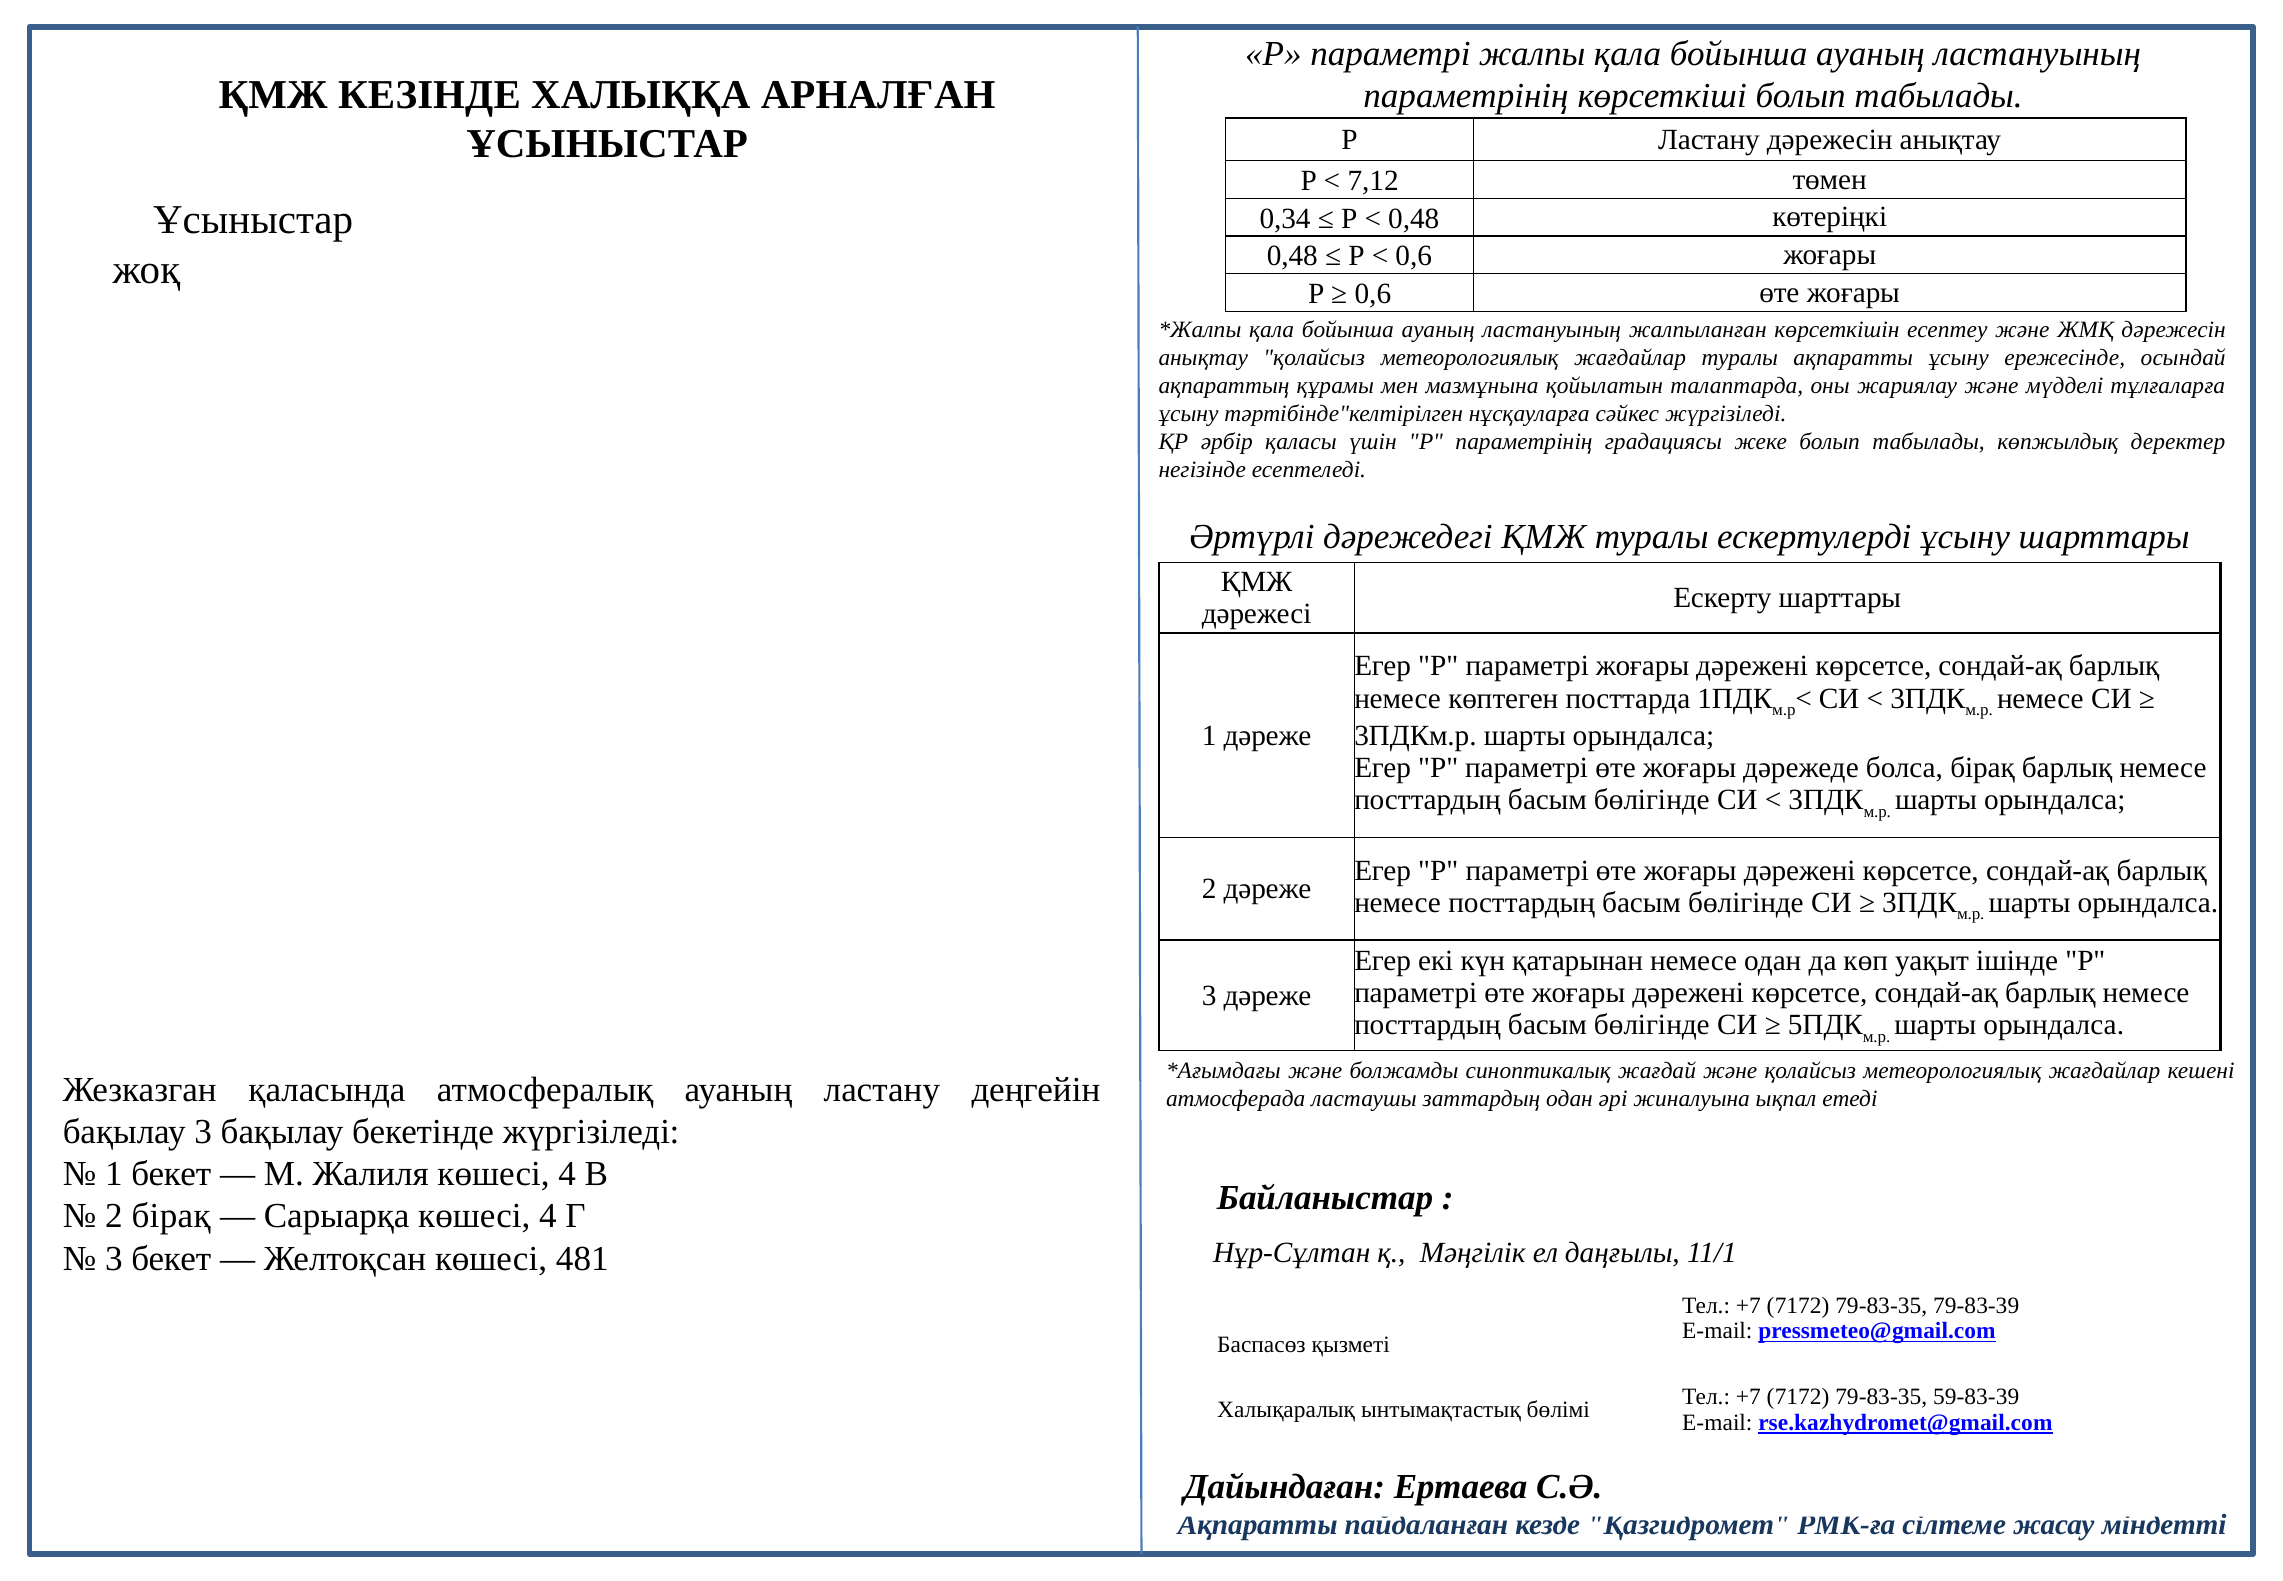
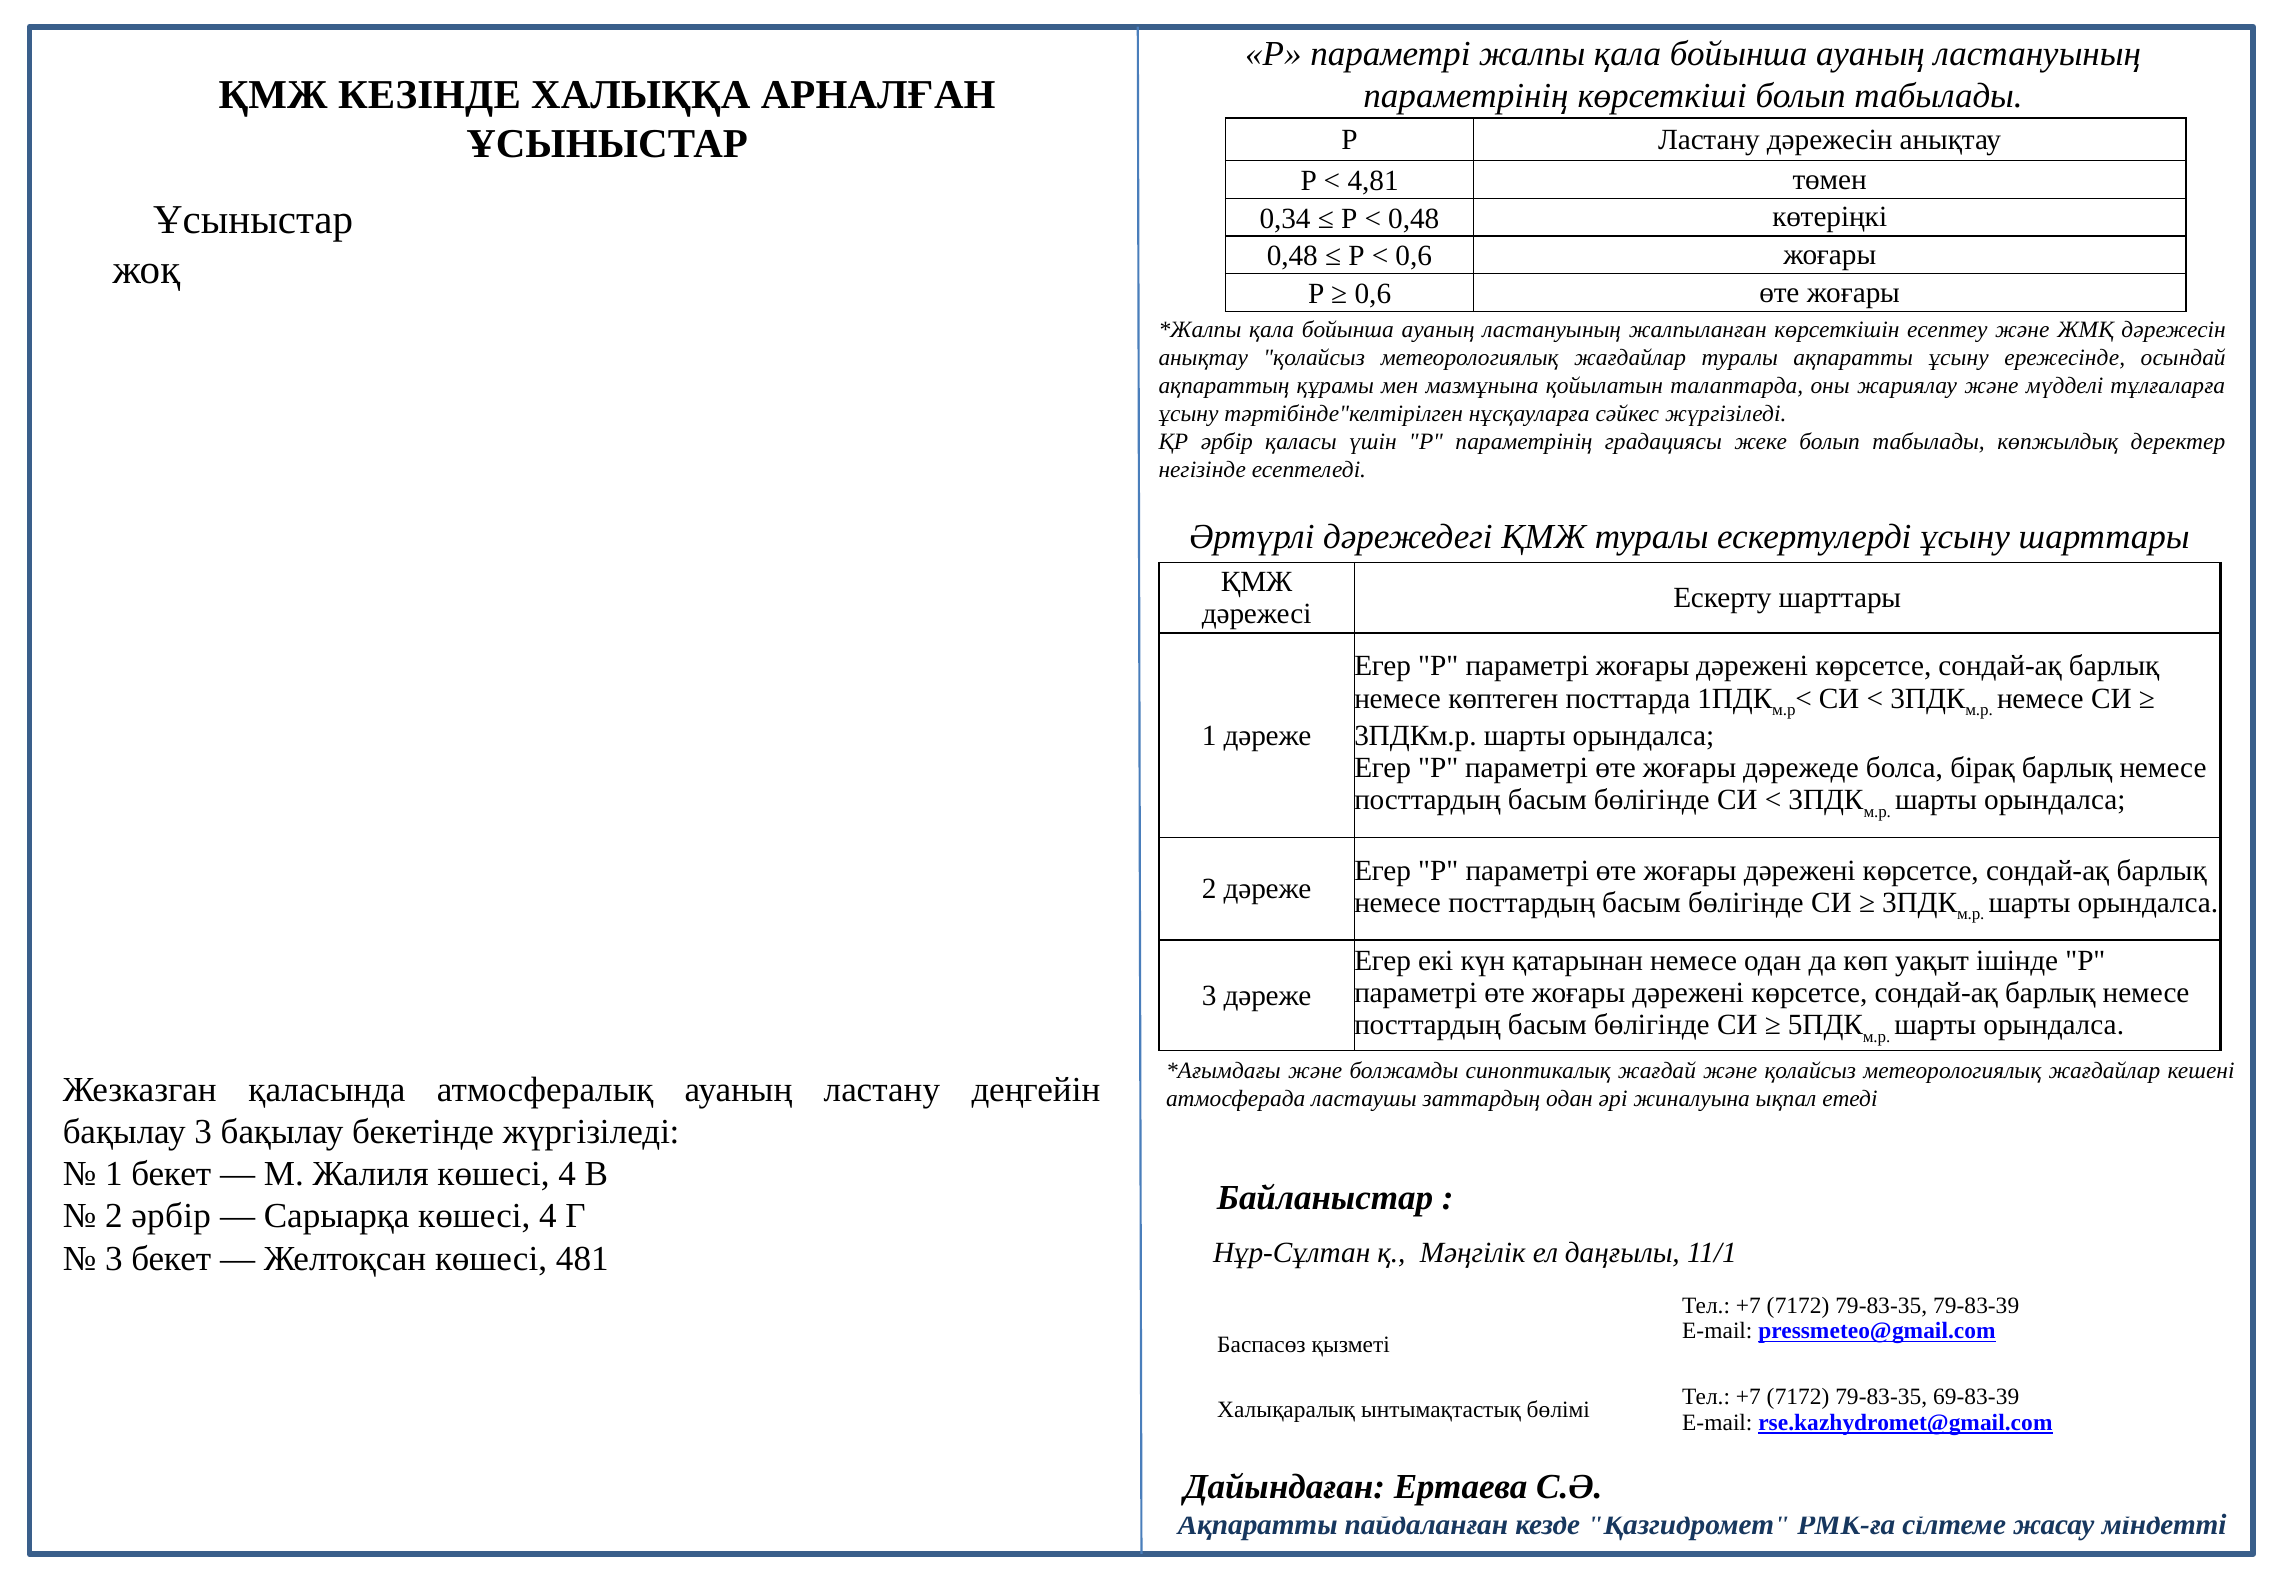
7,12: 7,12 -> 4,81
2 бірақ: бірақ -> әрбір
59-83-39: 59-83-39 -> 69-83-39
